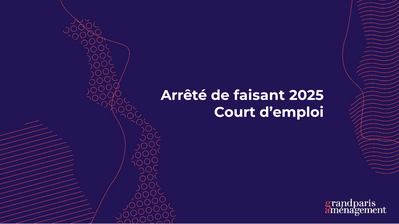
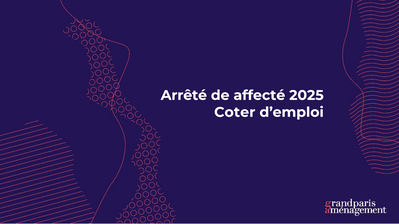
faisant: faisant -> affecté
Court: Court -> Coter
